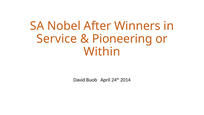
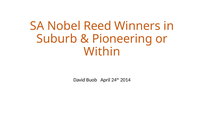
After: After -> Reed
Service: Service -> Suburb
